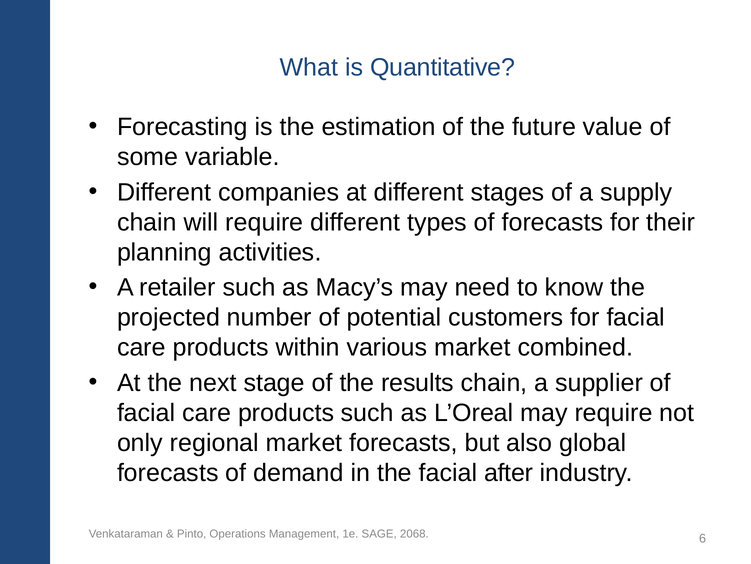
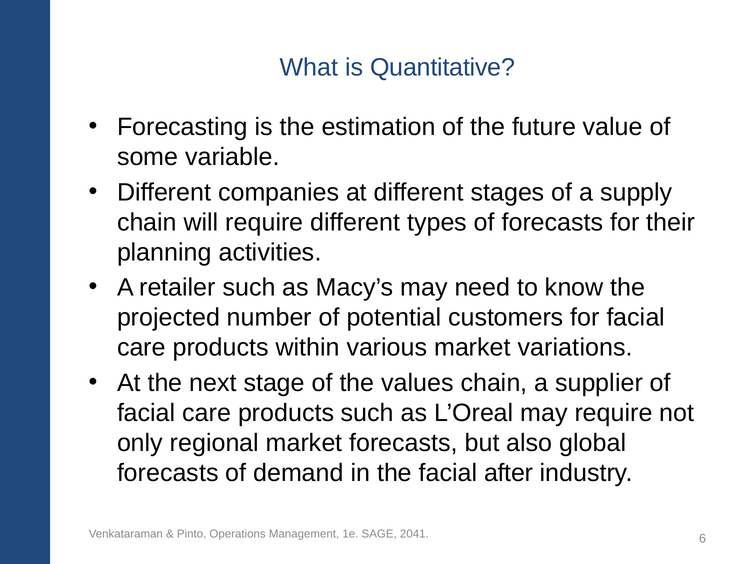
combined: combined -> variations
results: results -> values
2068: 2068 -> 2041
